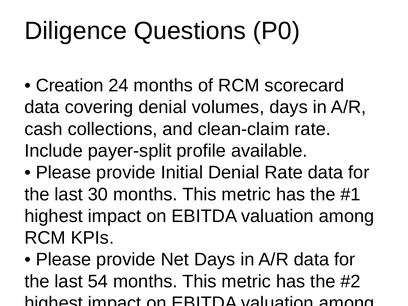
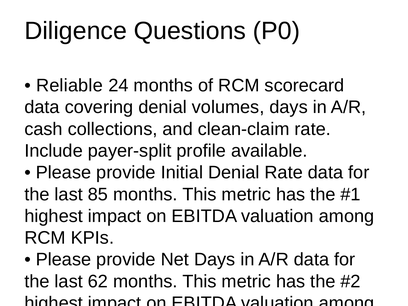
Creation: Creation -> Reliable
30: 30 -> 85
54: 54 -> 62
